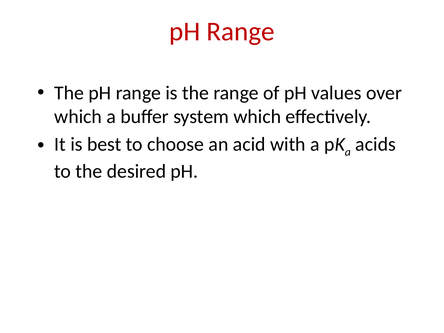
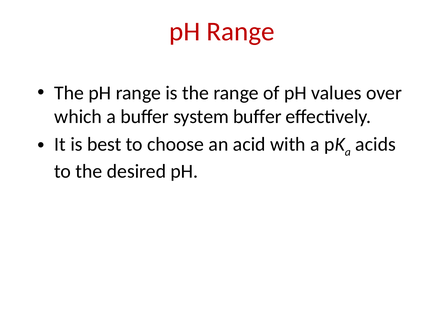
system which: which -> buffer
